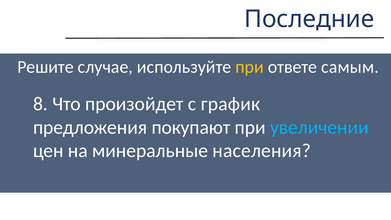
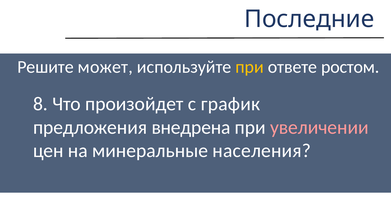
случае: случае -> может
самым: самым -> ростом
покупают: покупают -> внедрена
увеличении colour: light blue -> pink
